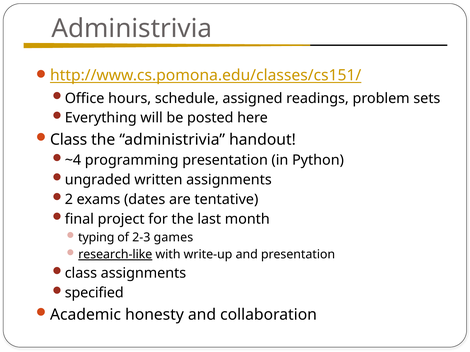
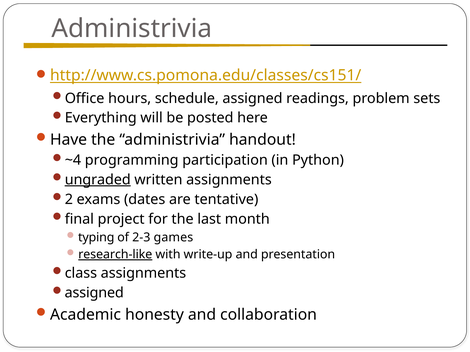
Class at (69, 140): Class -> Have
programming presentation: presentation -> participation
ungraded underline: none -> present
specified at (94, 293): specified -> assigned
